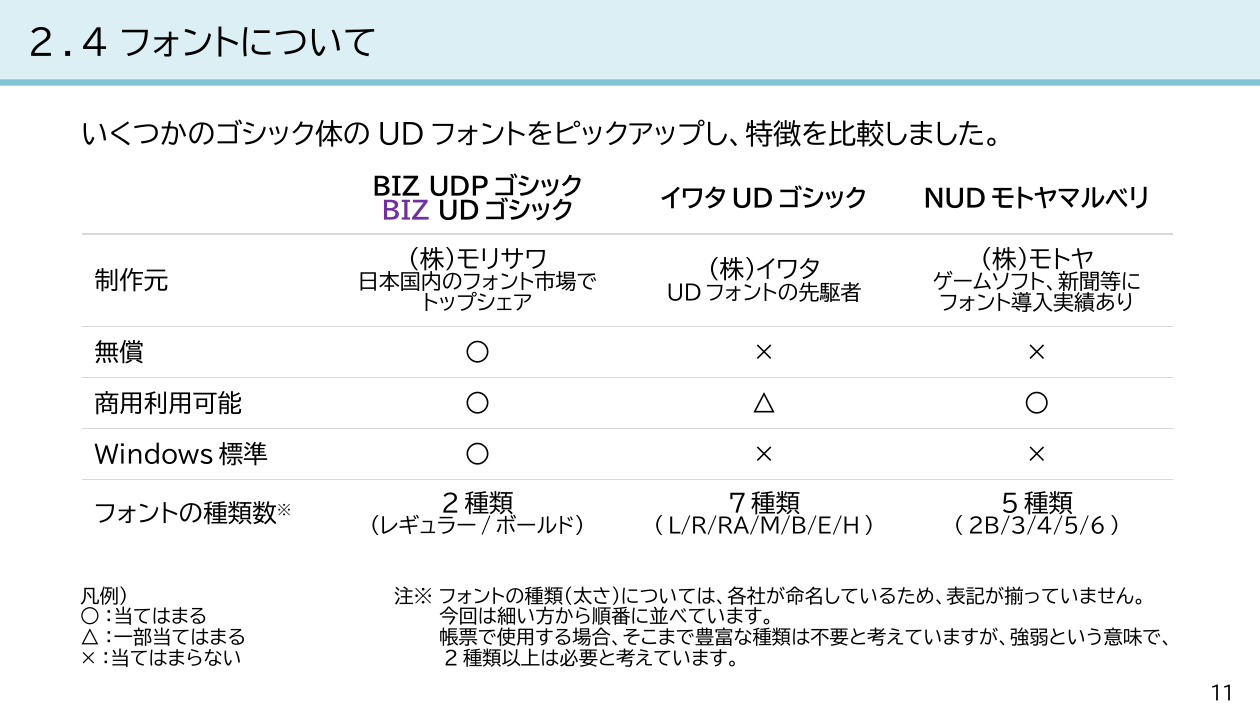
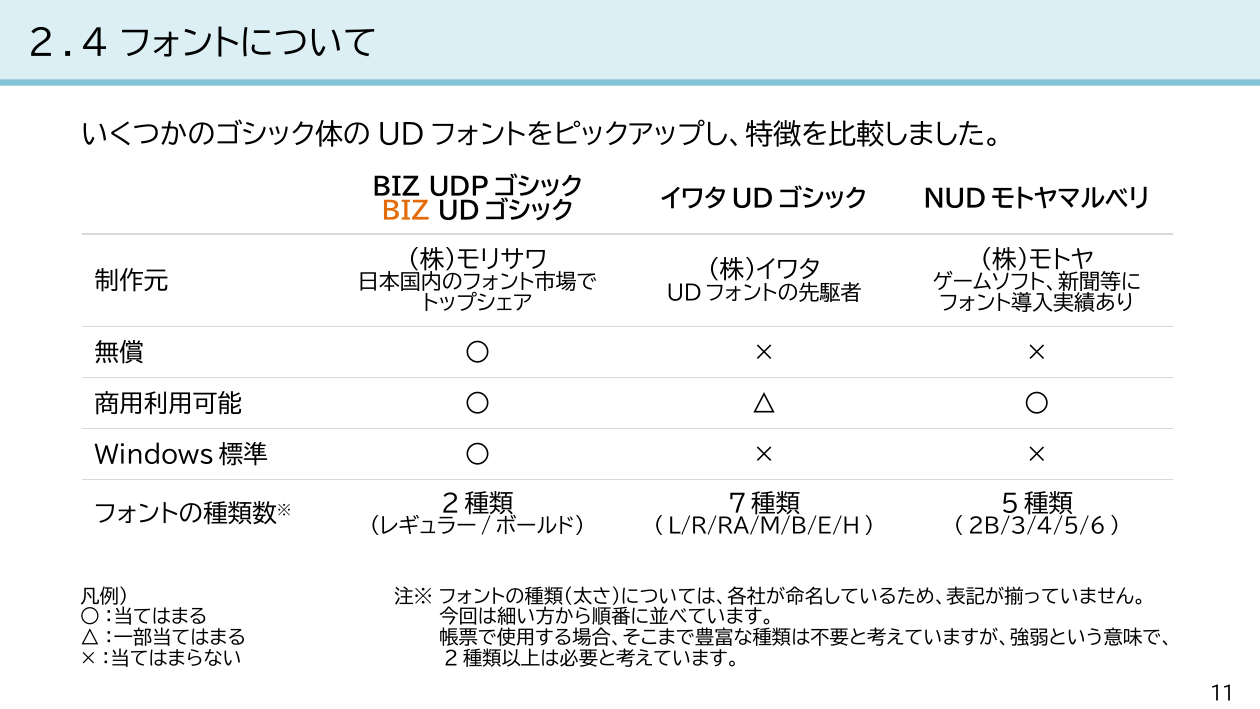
BIZ at (406, 211) colour: purple -> orange
